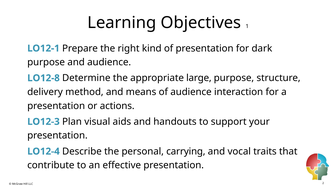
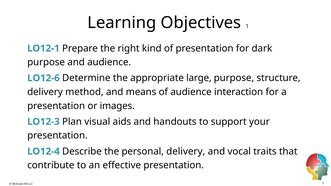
LO12-8: LO12-8 -> LO12-6
actions: actions -> images
personal carrying: carrying -> delivery
